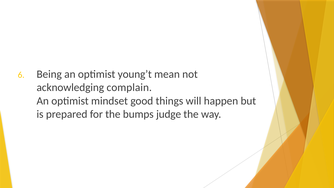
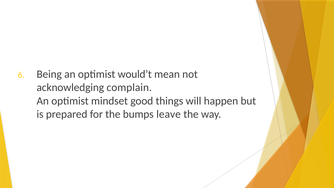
young’t: young’t -> would’t
judge: judge -> leave
